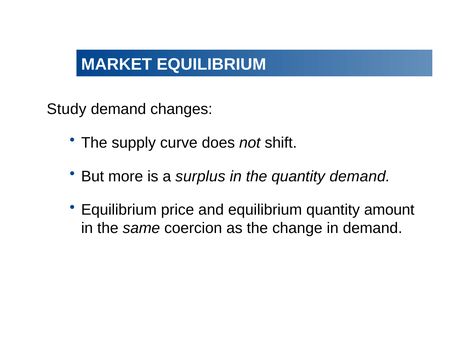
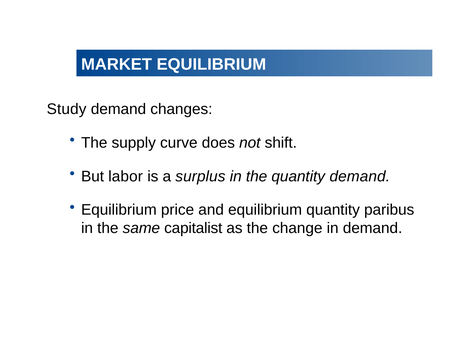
more: more -> labor
amount: amount -> paribus
coercion: coercion -> capitalist
